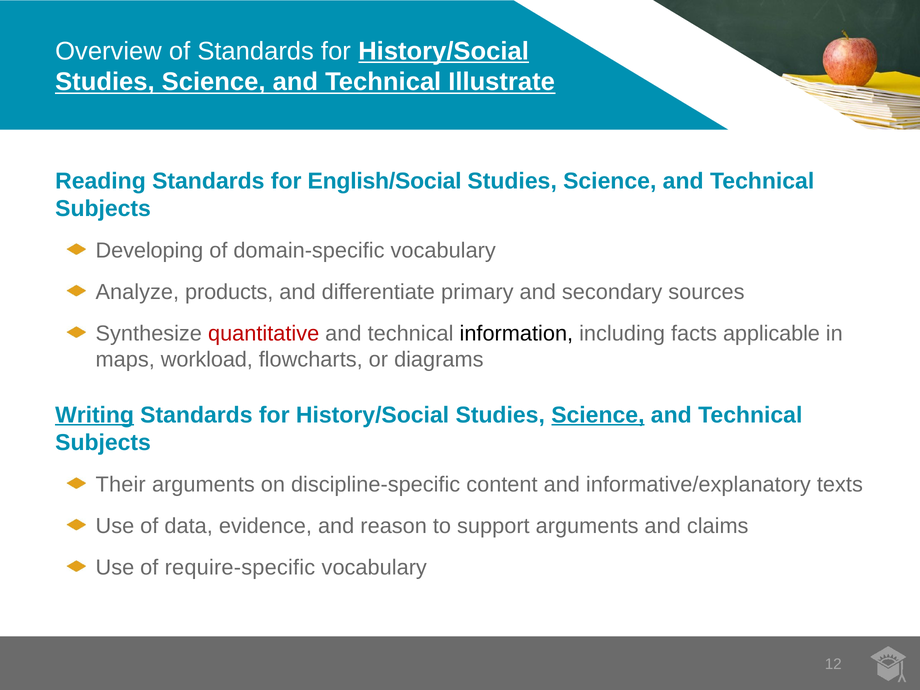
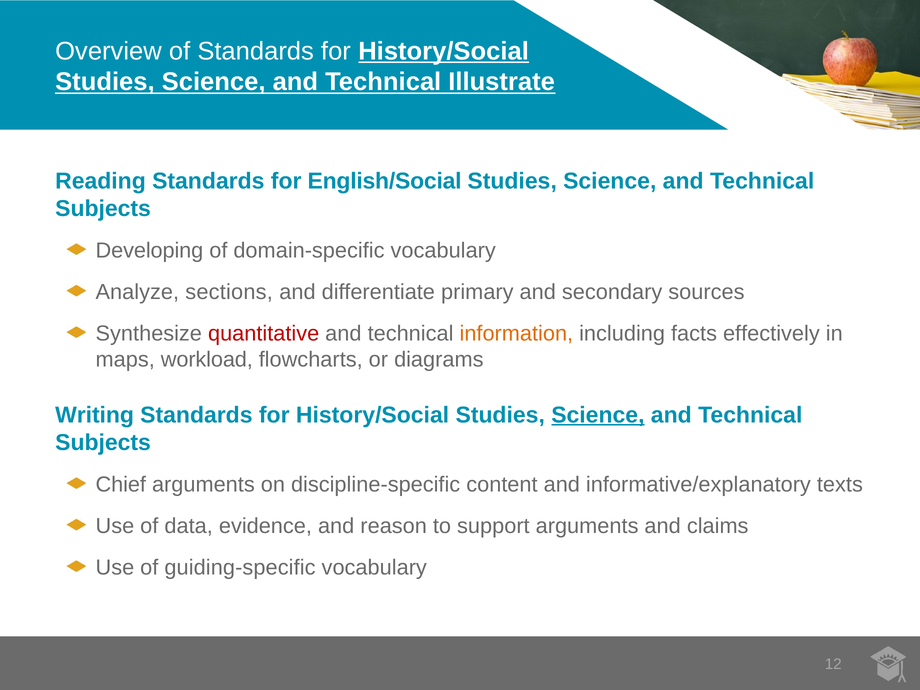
products: products -> sections
information colour: black -> orange
applicable: applicable -> effectively
Writing underline: present -> none
Their: Their -> Chief
require-specific: require-specific -> guiding-specific
